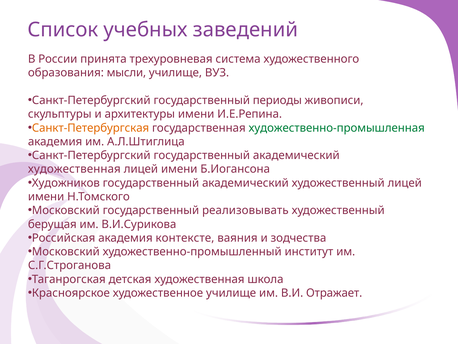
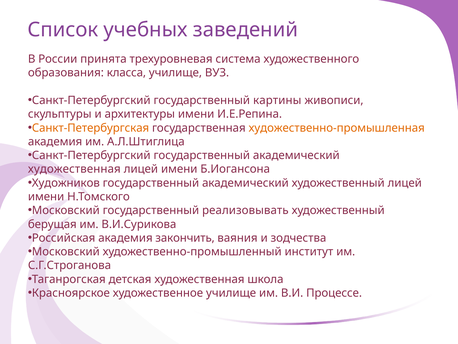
мысли: мысли -> класса
периоды: периоды -> картины
художественно-промышленная colour: green -> orange
контексте: контексте -> закончить
Отражает: Отражает -> Процессе
